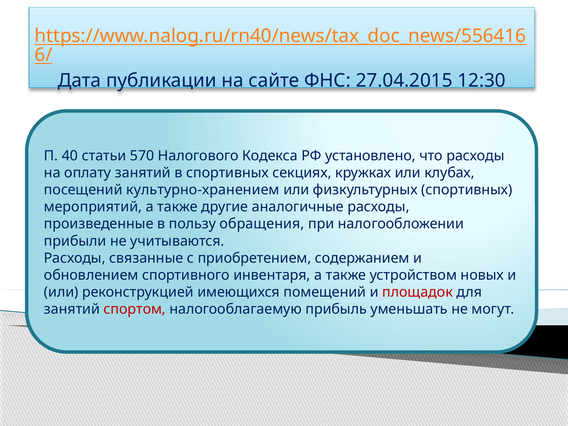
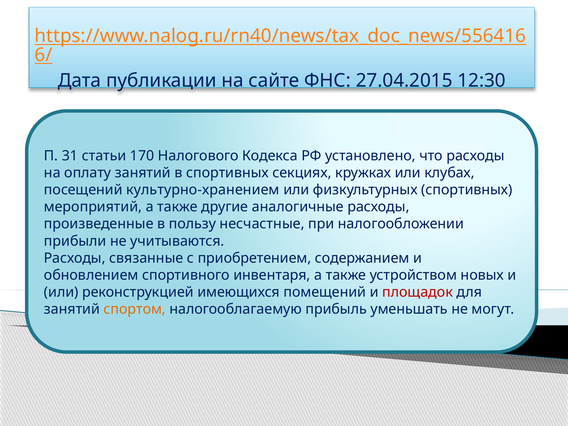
40: 40 -> 31
570: 570 -> 170
обращения: обращения -> несчастные
спортом colour: red -> orange
